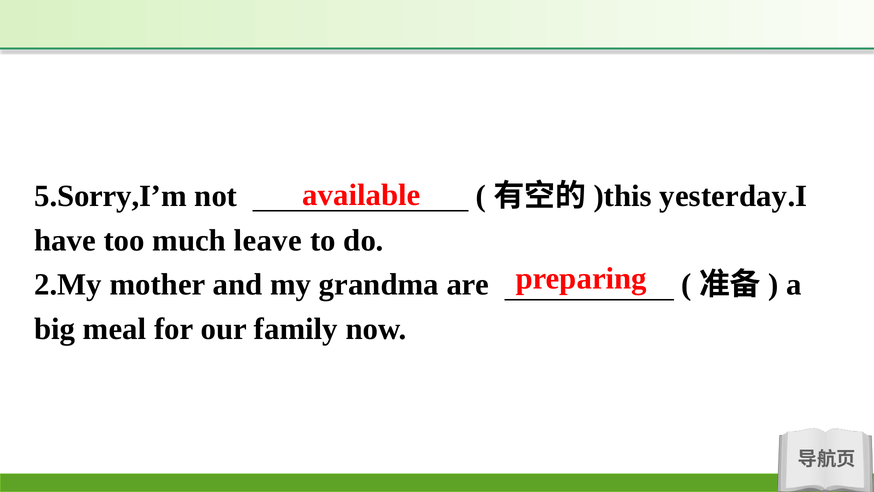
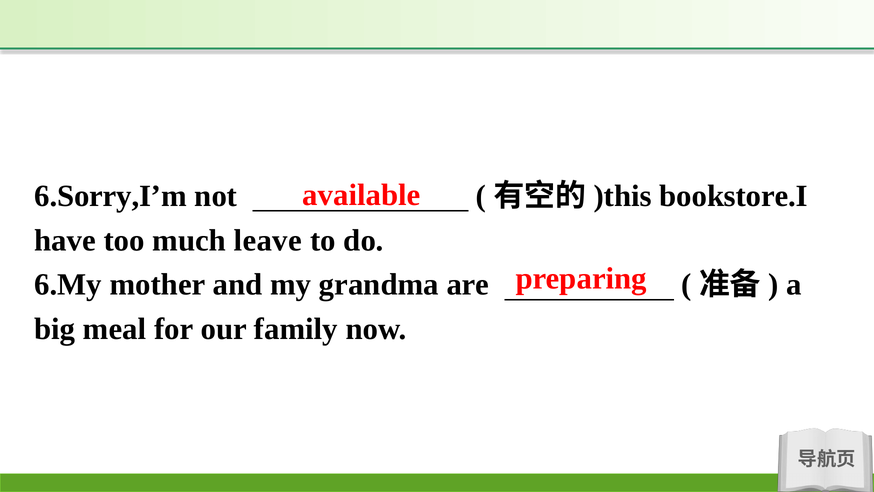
5.Sorry,I’m: 5.Sorry,I’m -> 6.Sorry,I’m
yesterday.I: yesterday.I -> bookstore.I
2.My: 2.My -> 6.My
